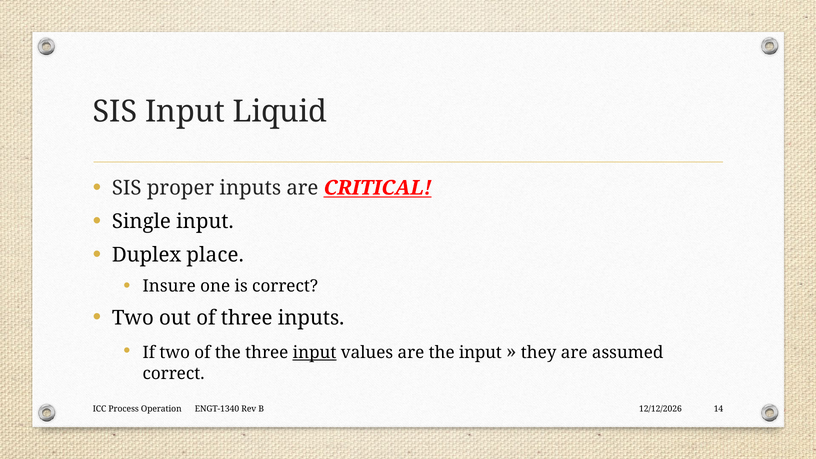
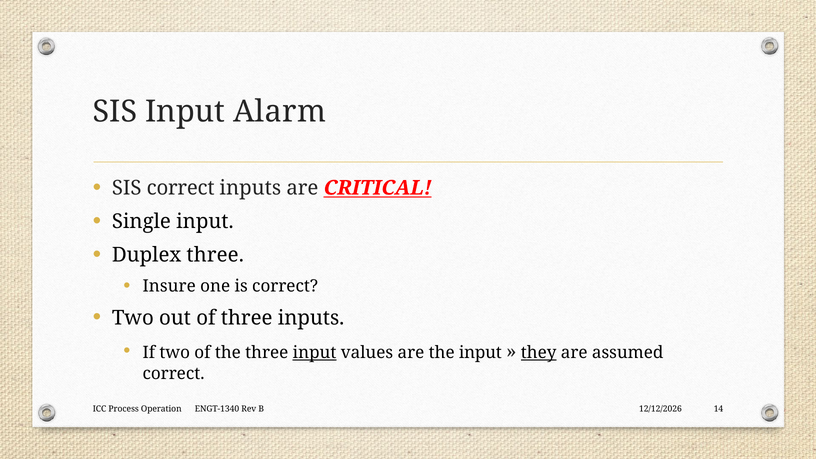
Liquid: Liquid -> Alarm
SIS proper: proper -> correct
Duplex place: place -> three
they underline: none -> present
